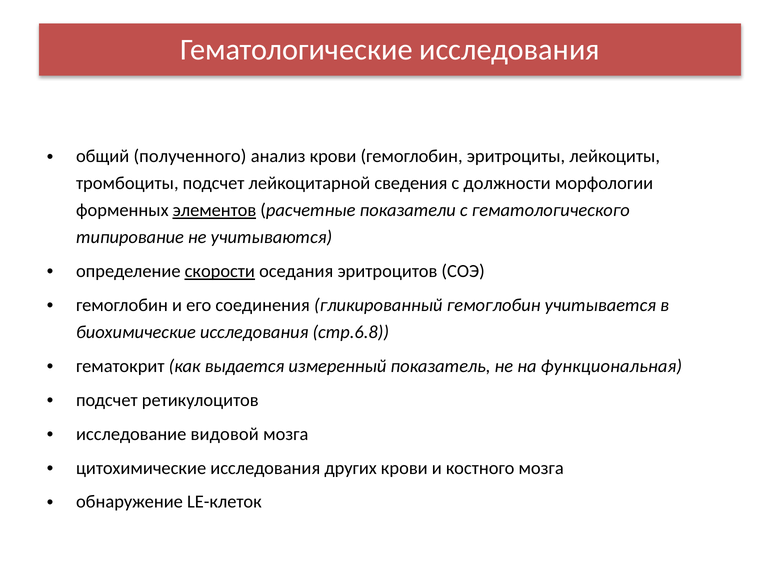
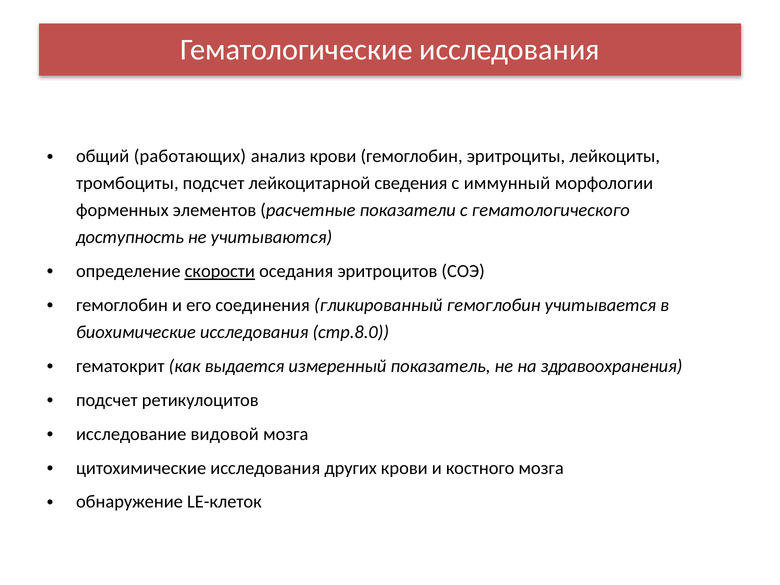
полученного: полученного -> работающих
должности: должности -> иммунный
элементов underline: present -> none
типирование: типирование -> доступность
стр.6.8: стр.6.8 -> стр.8.0
функциональная: функциональная -> здравоохранения
